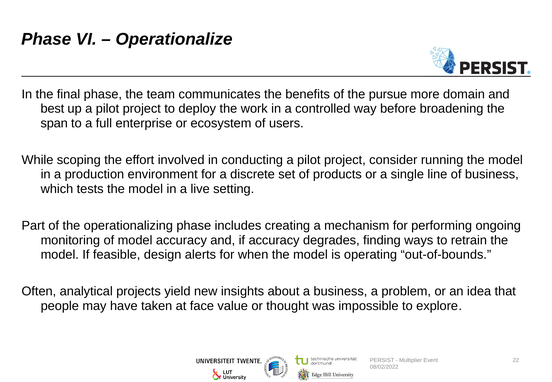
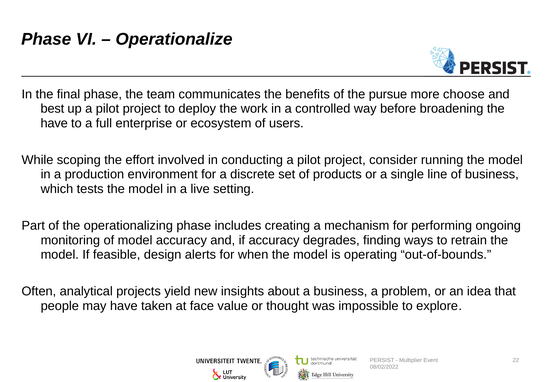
domain: domain -> choose
span at (54, 123): span -> have
